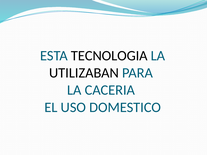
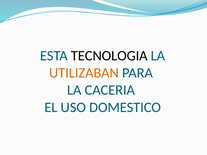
UTILIZABAN colour: black -> orange
